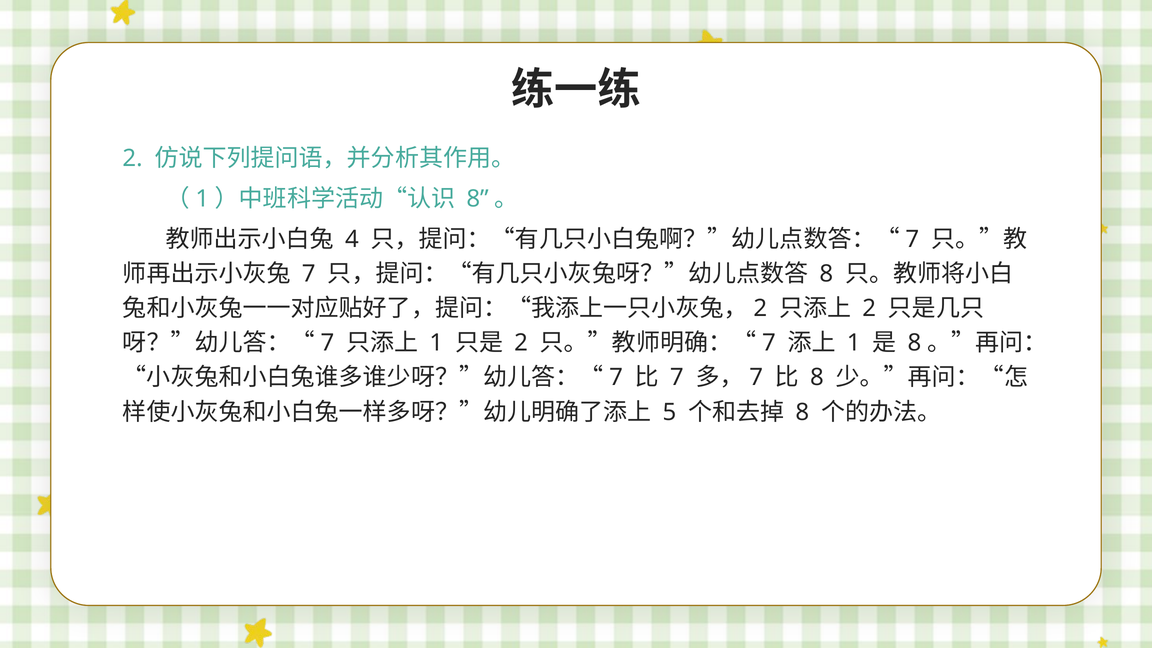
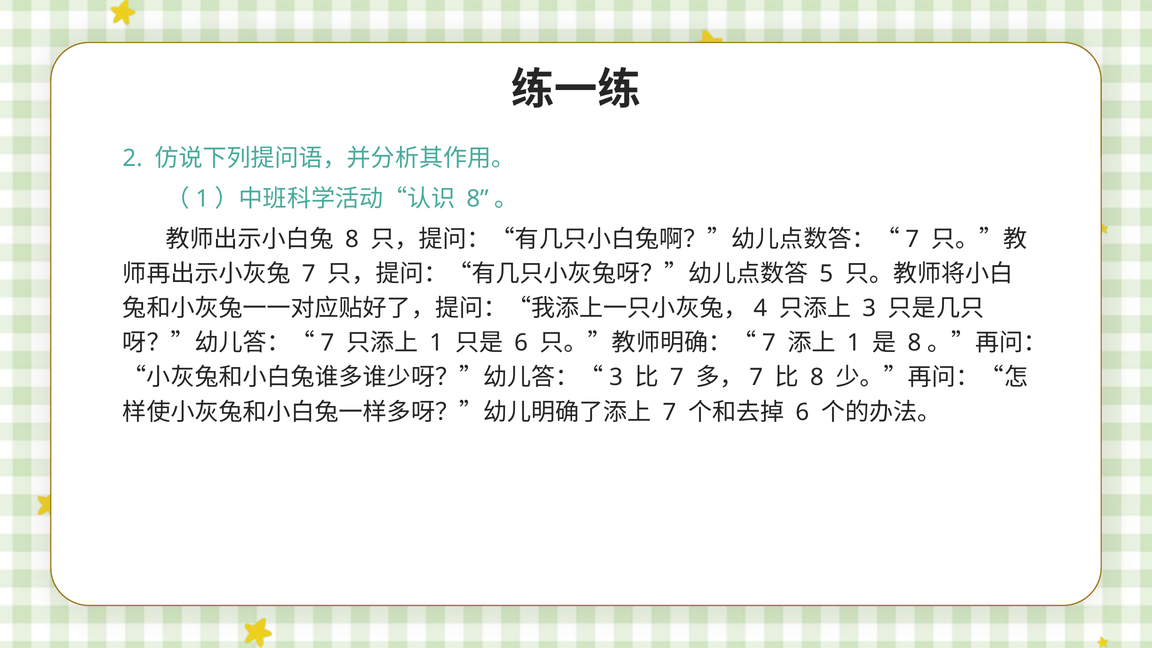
4 at (352, 239): 4 -> 8
8 at (826, 274): 8 -> 5
2 at (760, 308): 2 -> 4
2 at (869, 308): 2 -> 3
2 at (521, 343): 2 -> 6
7 at (616, 378): 7 -> 3
5 at (669, 412): 5 -> 7
8 at (802, 412): 8 -> 6
